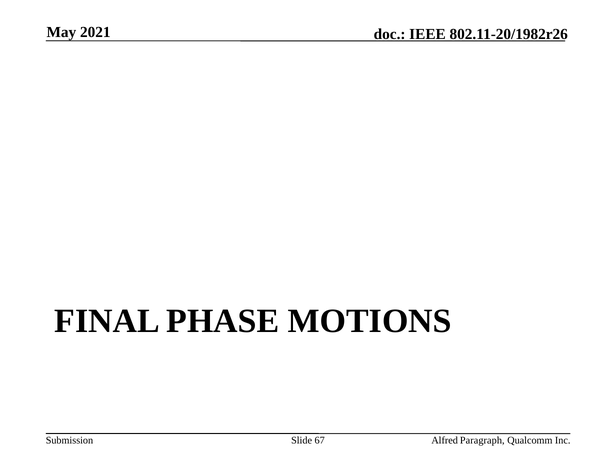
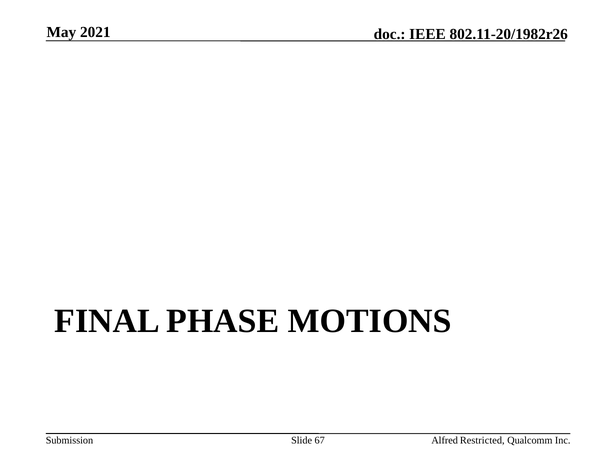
Paragraph: Paragraph -> Restricted
